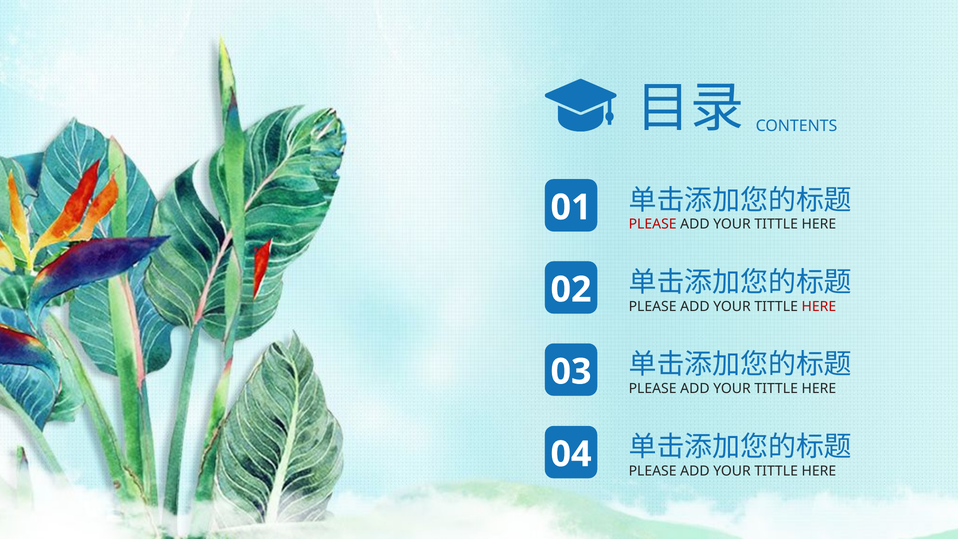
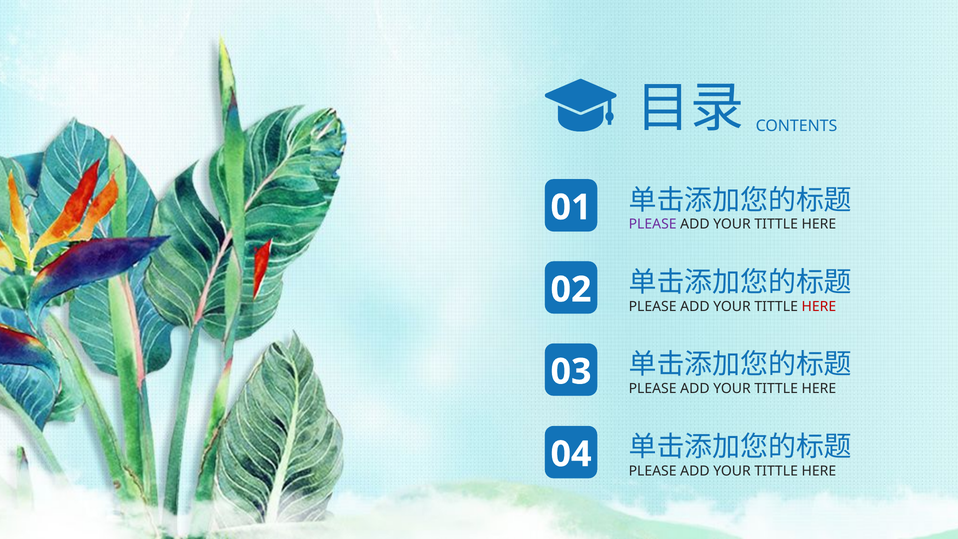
PLEASE at (653, 224) colour: red -> purple
